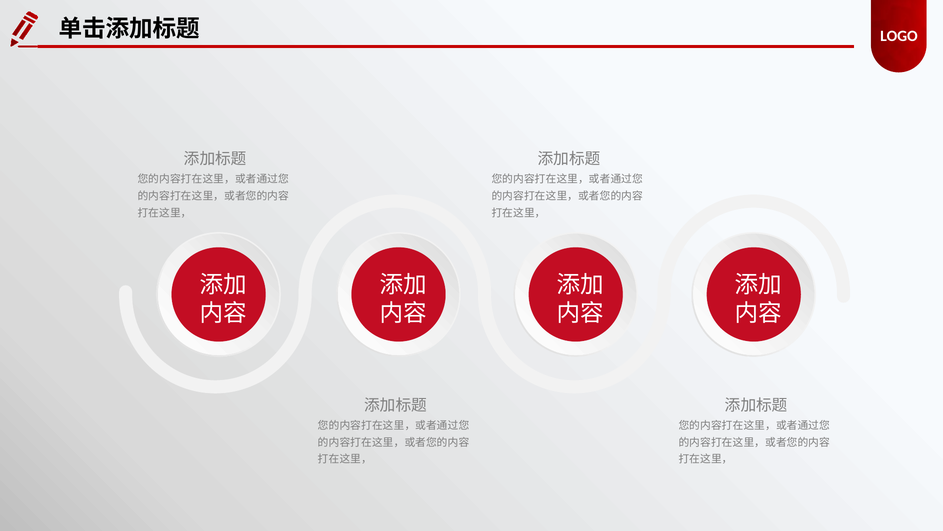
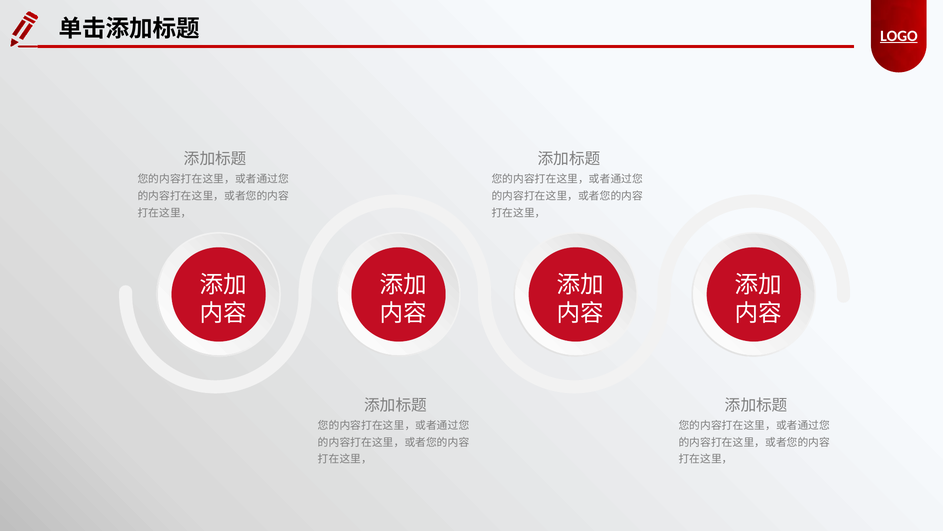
LOGO underline: none -> present
